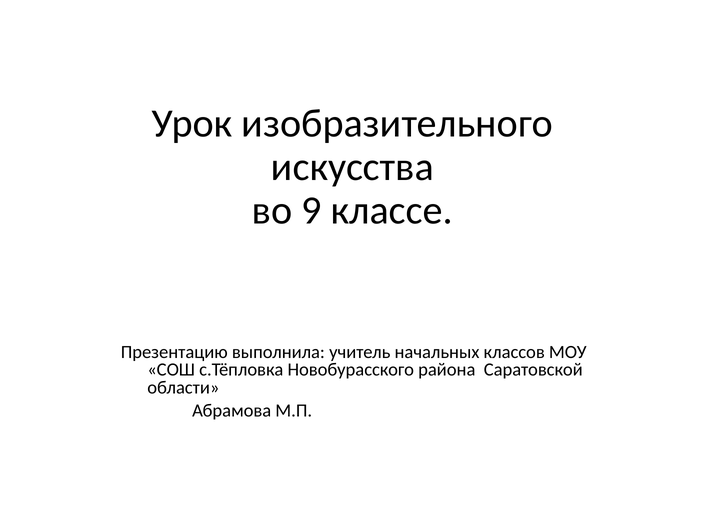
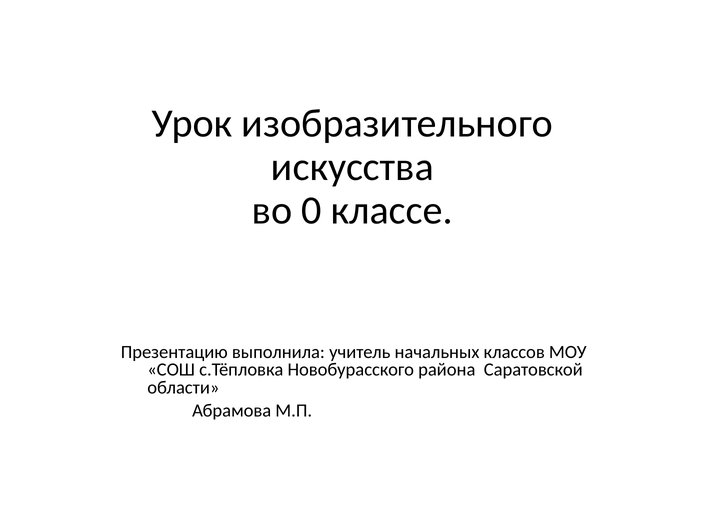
9: 9 -> 0
